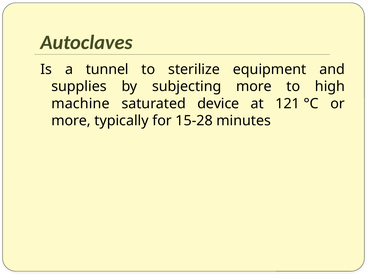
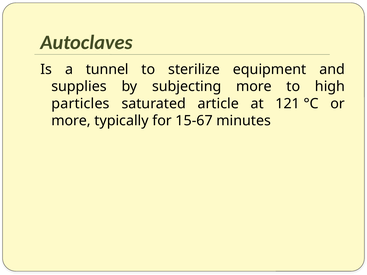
machine: machine -> particles
device: device -> article
15-28: 15-28 -> 15-67
